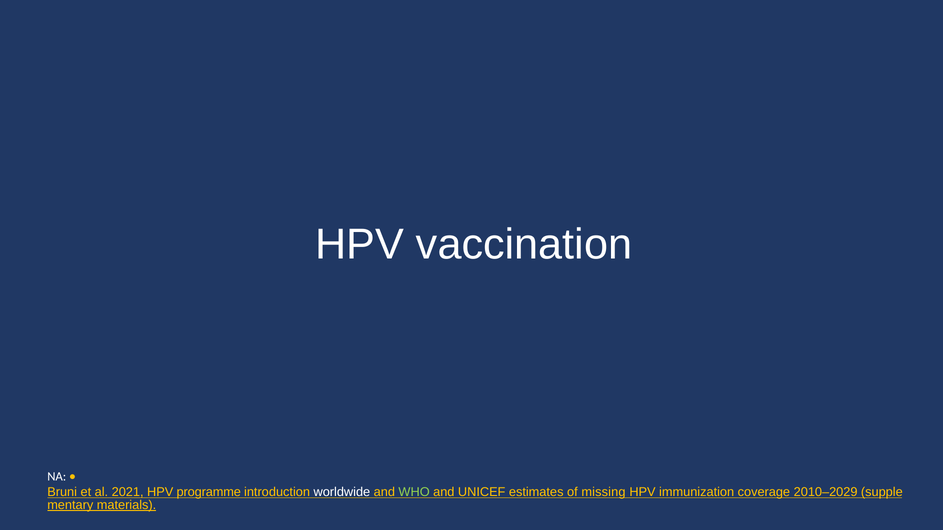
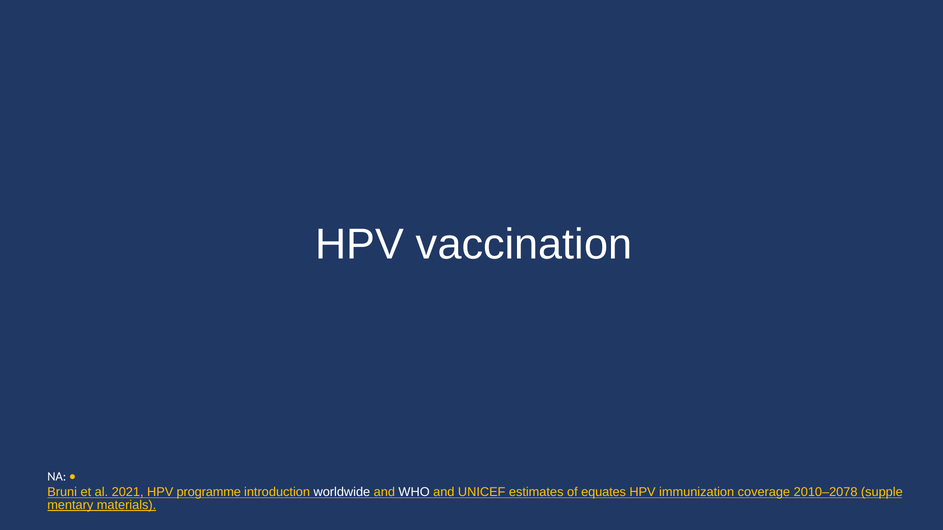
WHO colour: light green -> white
missing: missing -> equates
2010–2029: 2010–2029 -> 2010–2078
